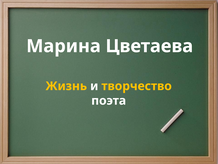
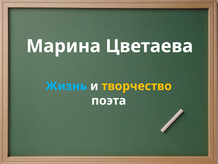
Жизнь colour: yellow -> light blue
